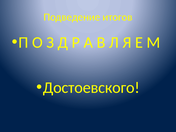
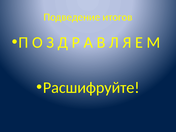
Достоевского: Достоевского -> Расшифруйте
